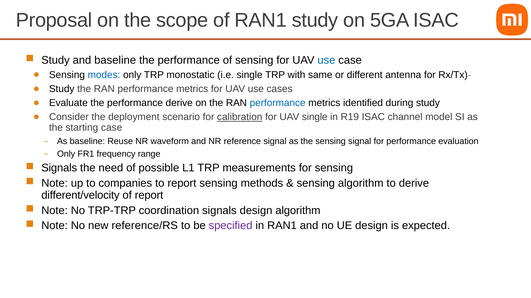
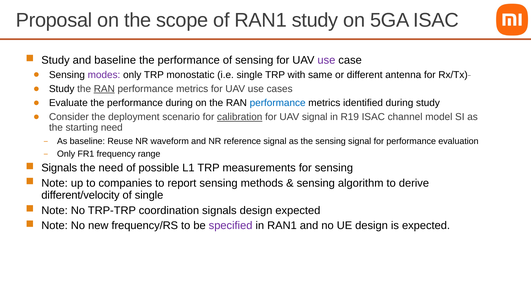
use at (326, 60) colour: blue -> purple
modes colour: blue -> purple
RAN at (104, 89) underline: none -> present
performance derive: derive -> during
UAV single: single -> signal
starting case: case -> need
of report: report -> single
design algorithm: algorithm -> expected
reference/RS: reference/RS -> frequency/RS
